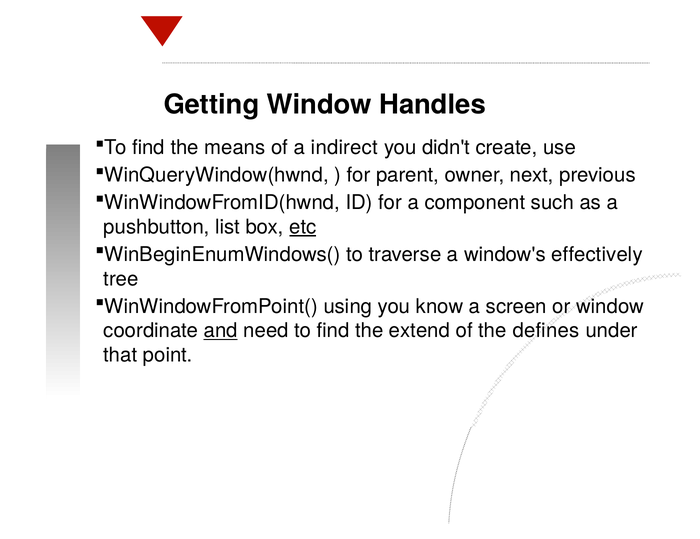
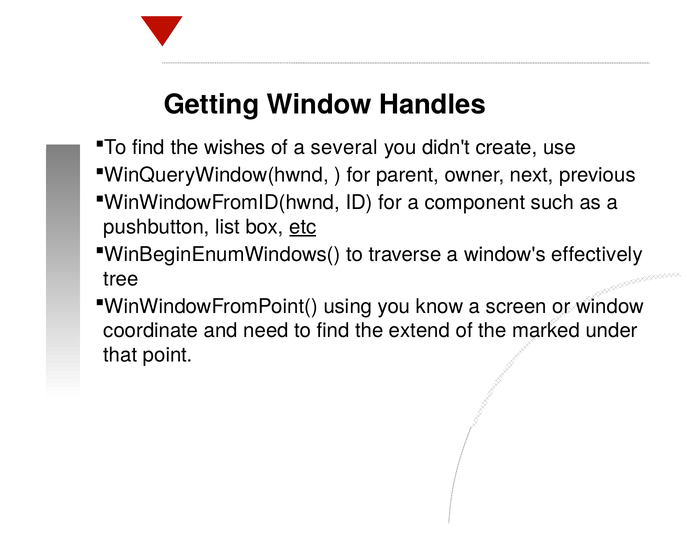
means: means -> wishes
indirect: indirect -> several
and underline: present -> none
defines: defines -> marked
